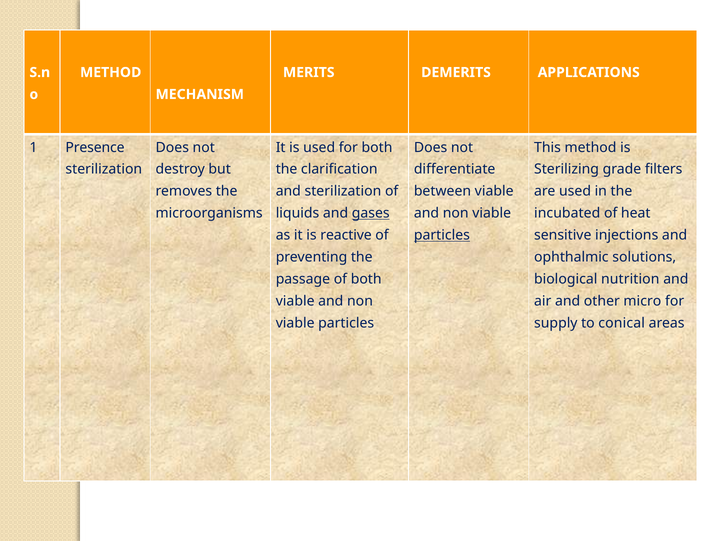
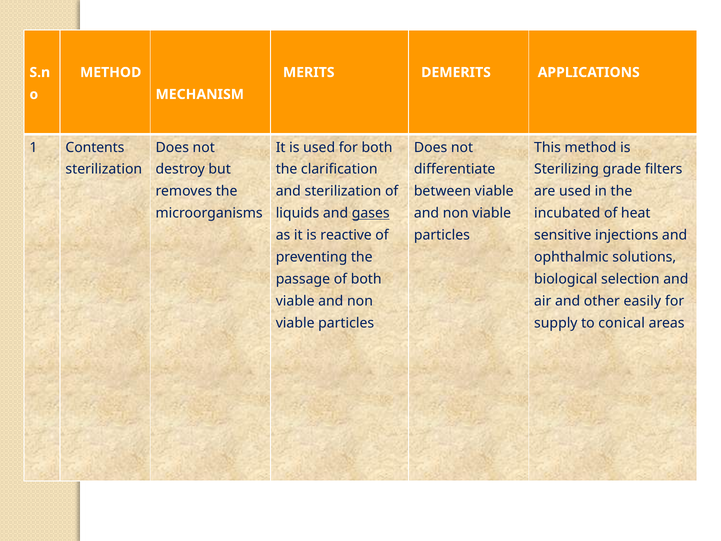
Presence: Presence -> Contents
particles at (442, 235) underline: present -> none
nutrition: nutrition -> selection
micro: micro -> easily
